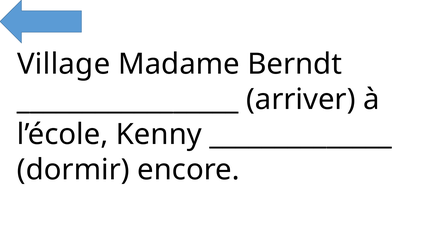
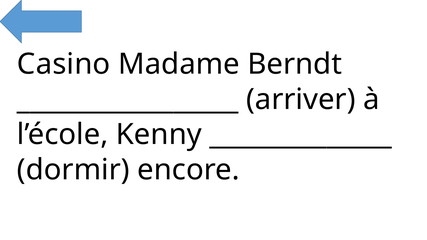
Village: Village -> Casino
